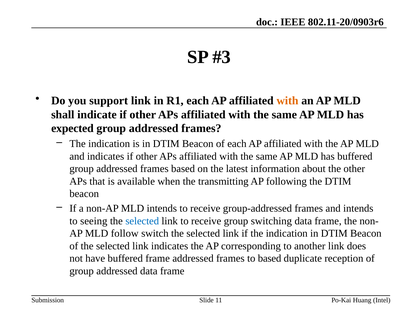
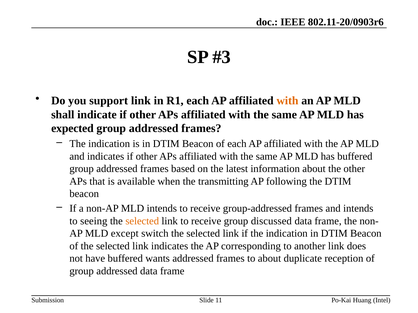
selected at (142, 221) colour: blue -> orange
switching: switching -> discussed
follow: follow -> except
buffered frame: frame -> wants
to based: based -> about
